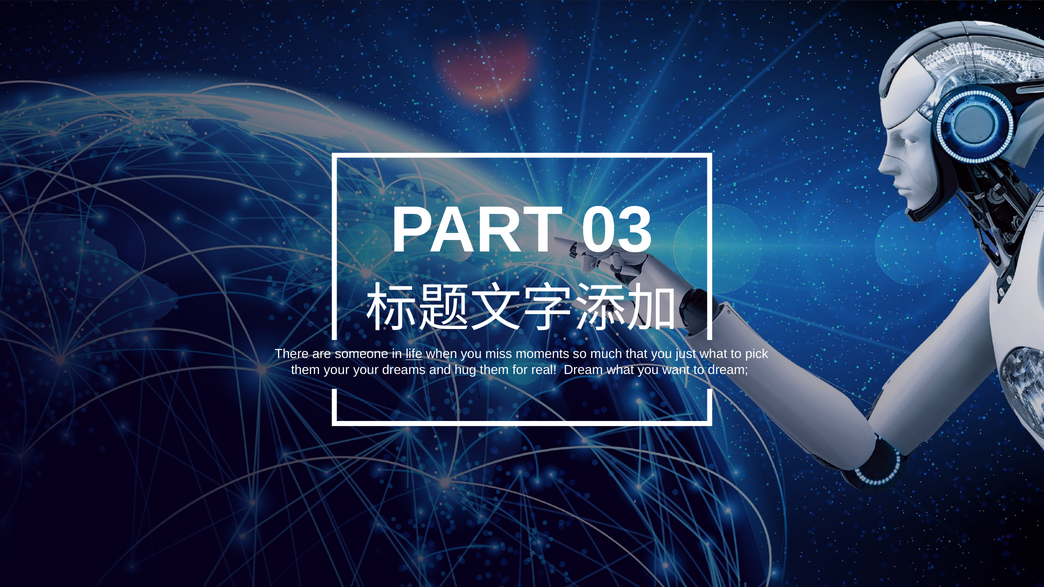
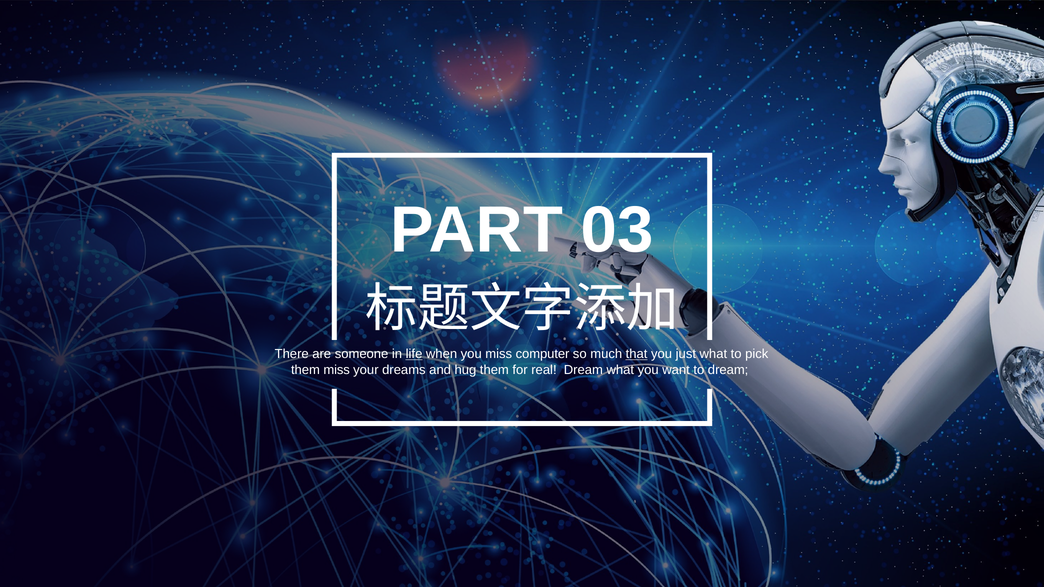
moments: moments -> computer
that underline: none -> present
them your: your -> miss
